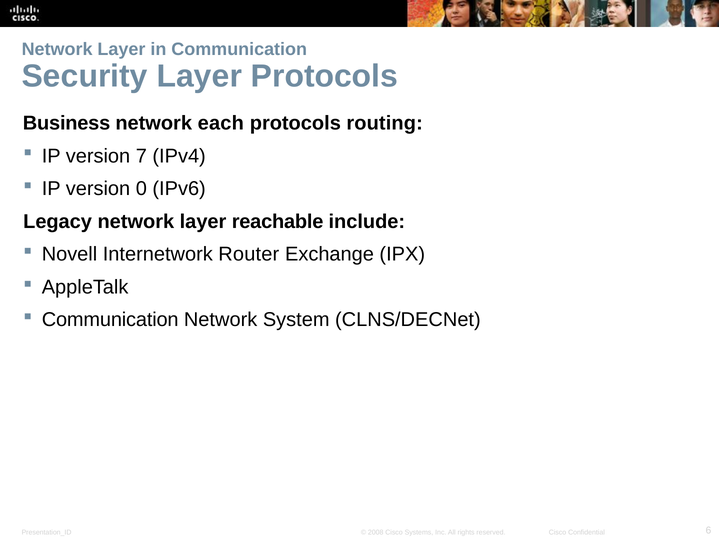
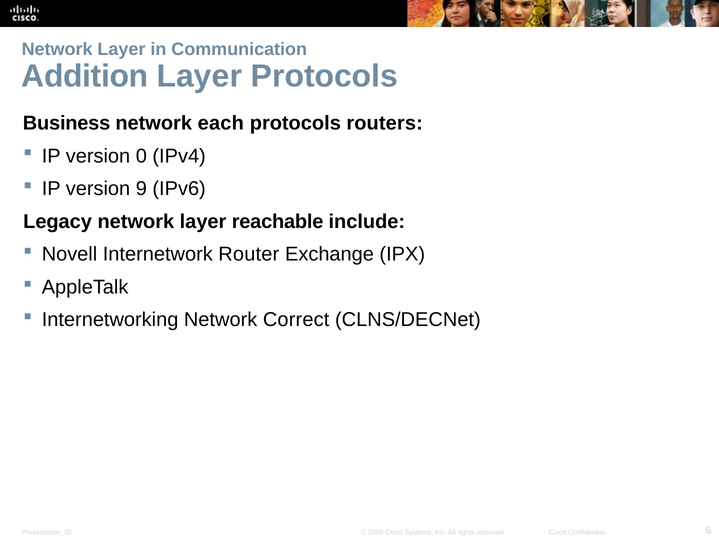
Security: Security -> Addition
routing: routing -> routers
7: 7 -> 0
0: 0 -> 9
Communication at (110, 320): Communication -> Internetworking
System: System -> Correct
